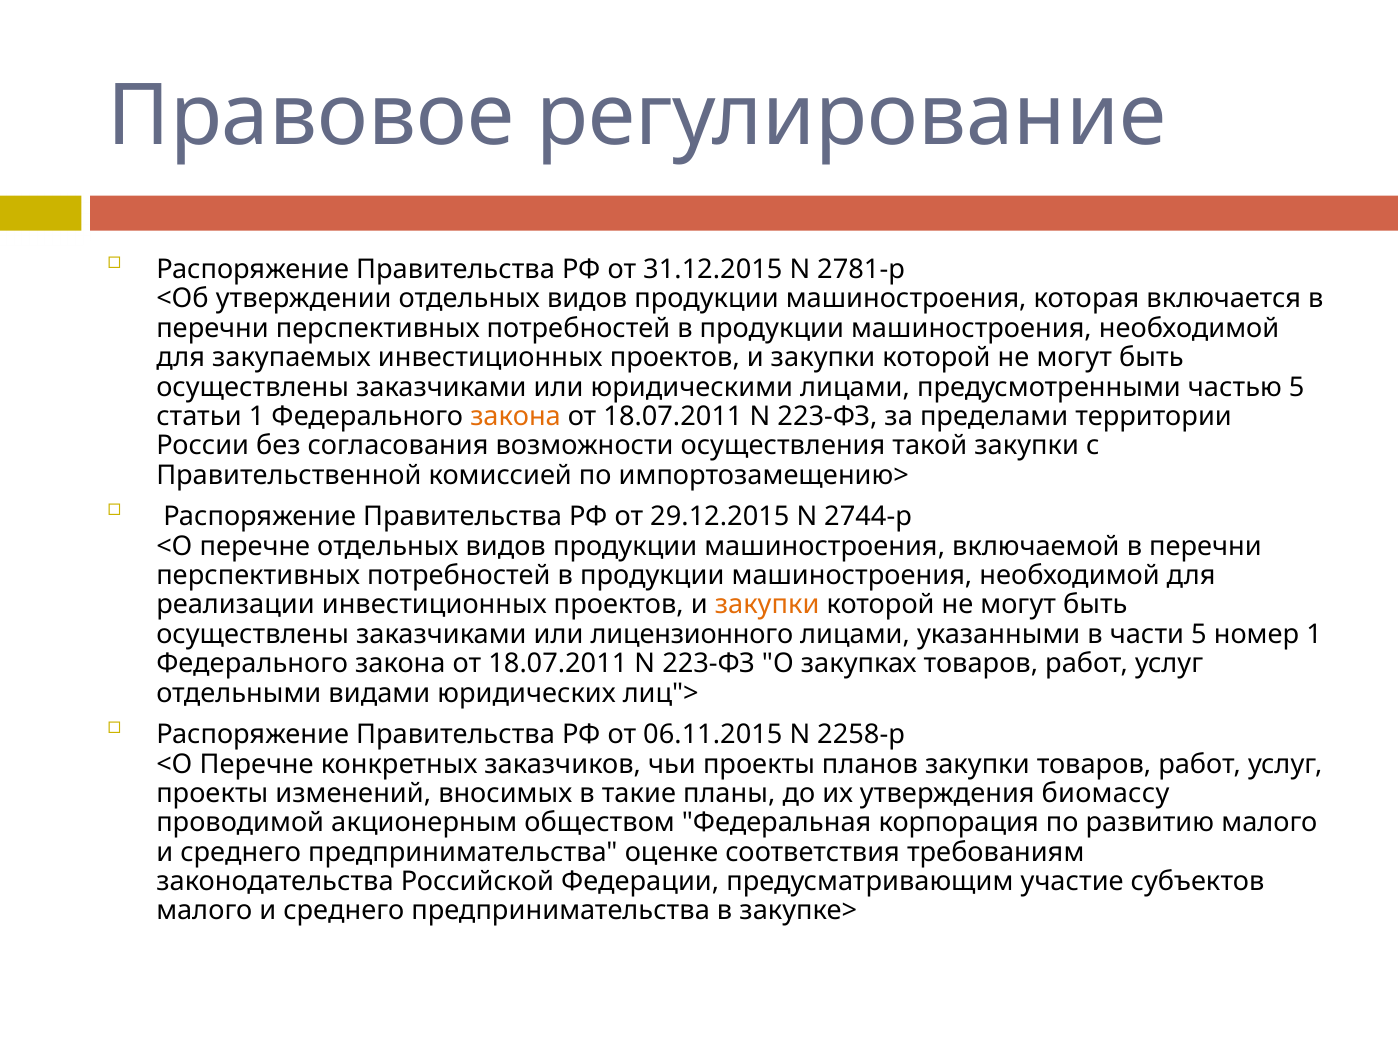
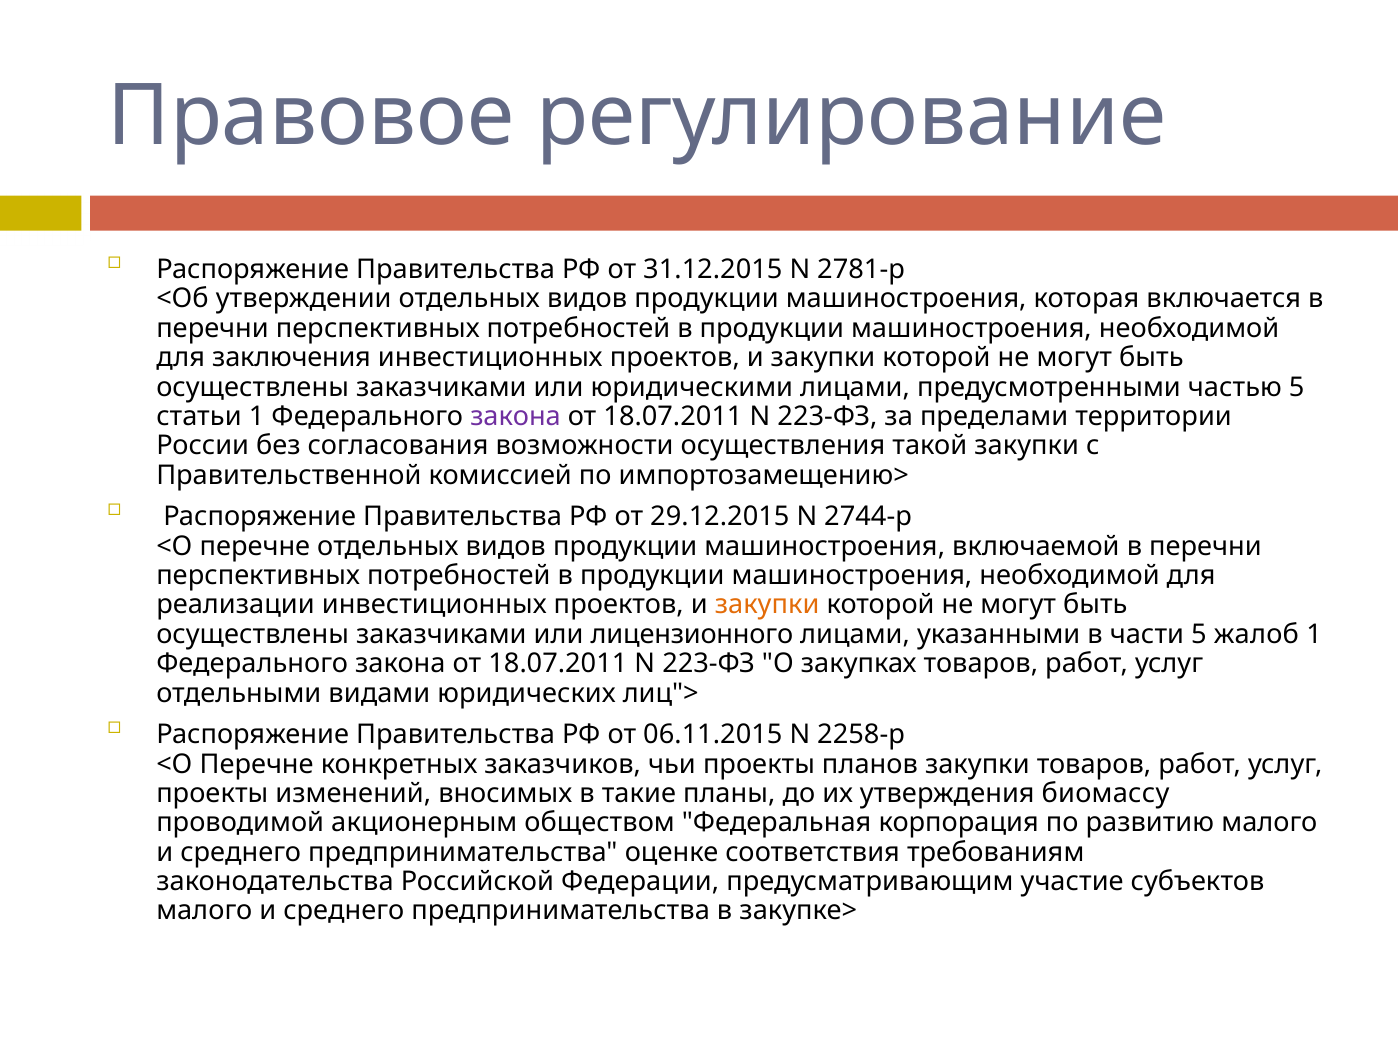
закупаемых: закупаемых -> заключения
закона at (516, 417) colour: orange -> purple
номер: номер -> жалоб
